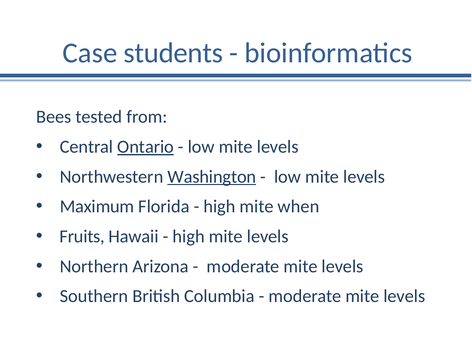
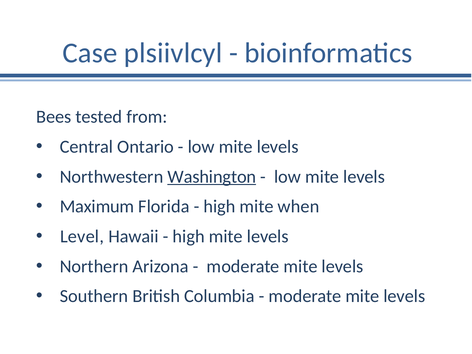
students: students -> plsiivlcyl
Ontario underline: present -> none
Fruits: Fruits -> Level
